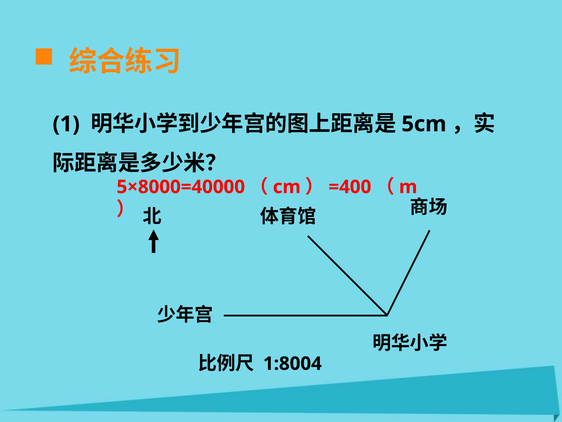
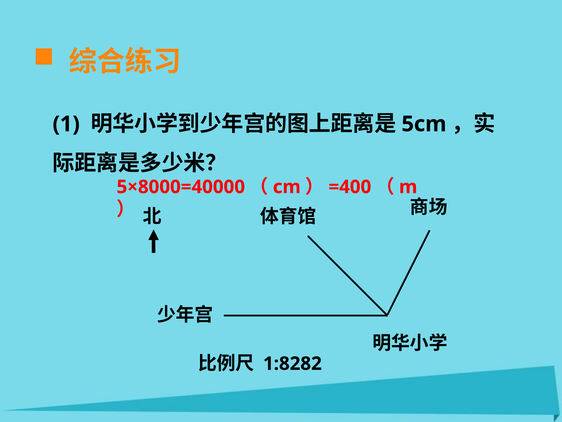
1:8004: 1:8004 -> 1:8282
